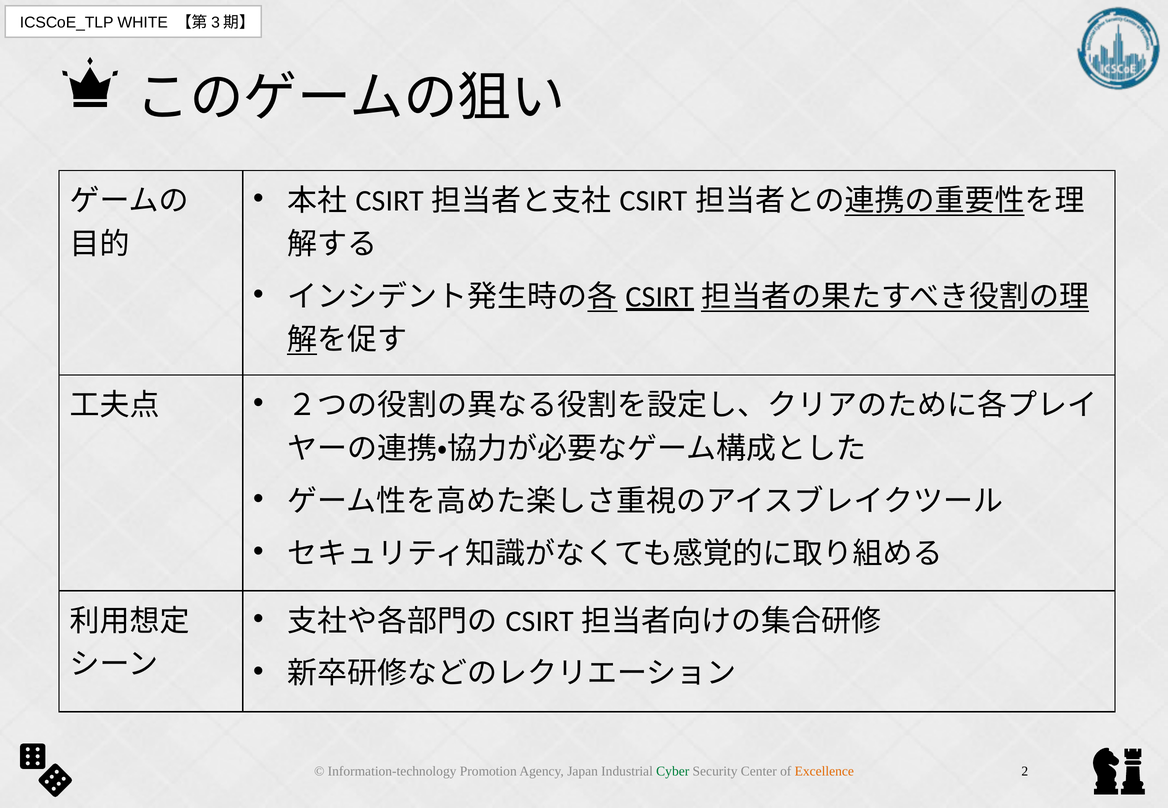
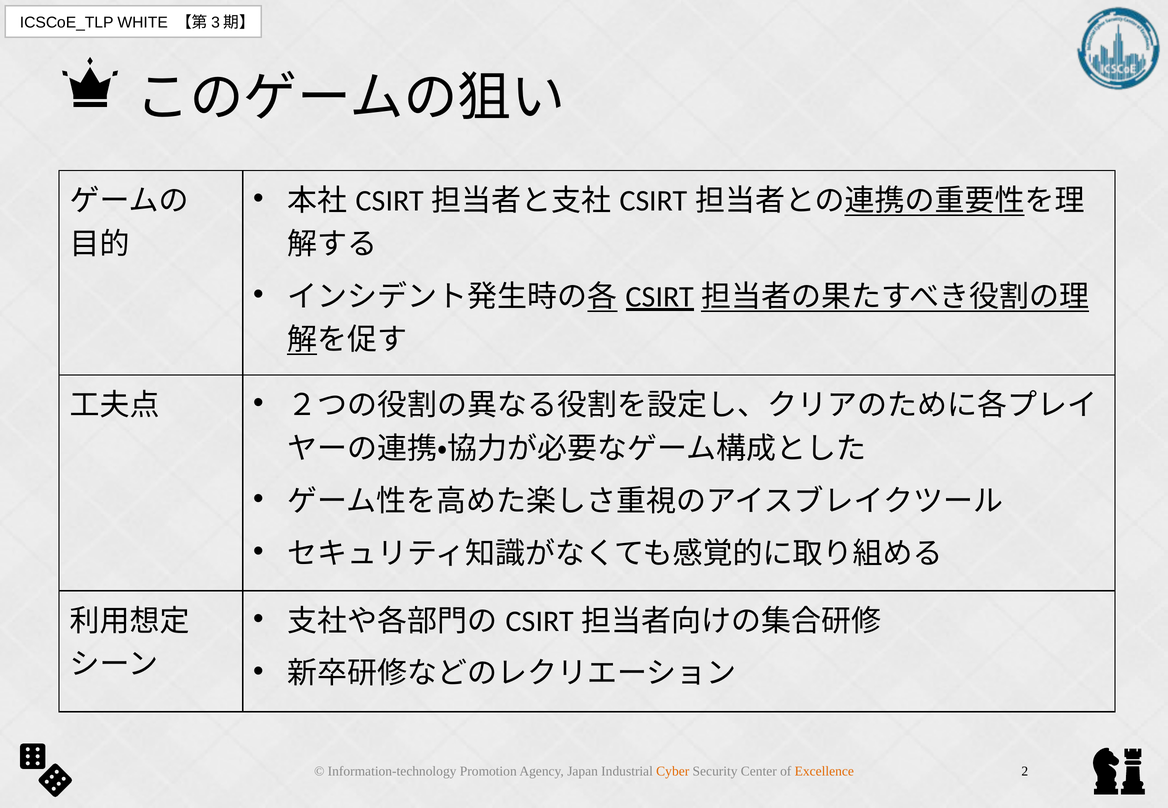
Cyber colour: green -> orange
